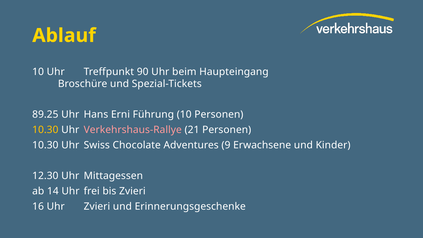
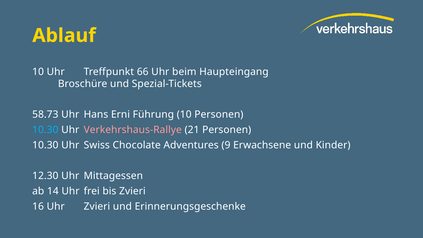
90: 90 -> 66
89.25: 89.25 -> 58.73
10.30 at (45, 130) colour: yellow -> light blue
